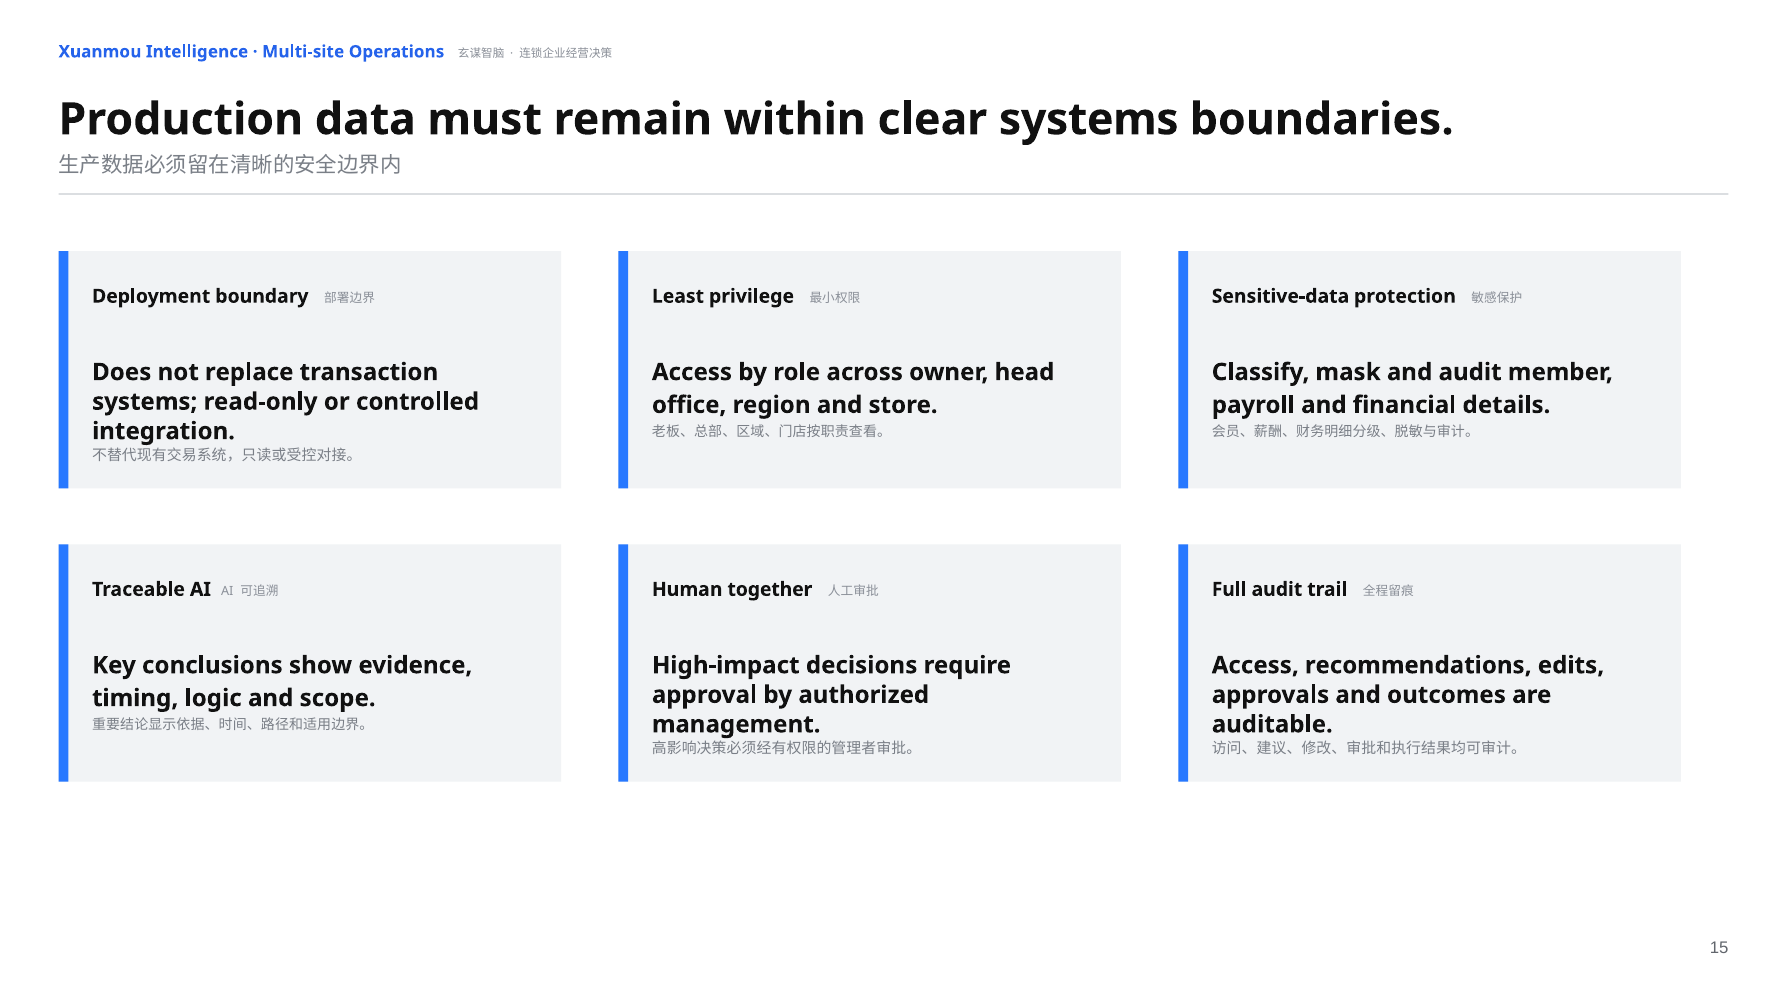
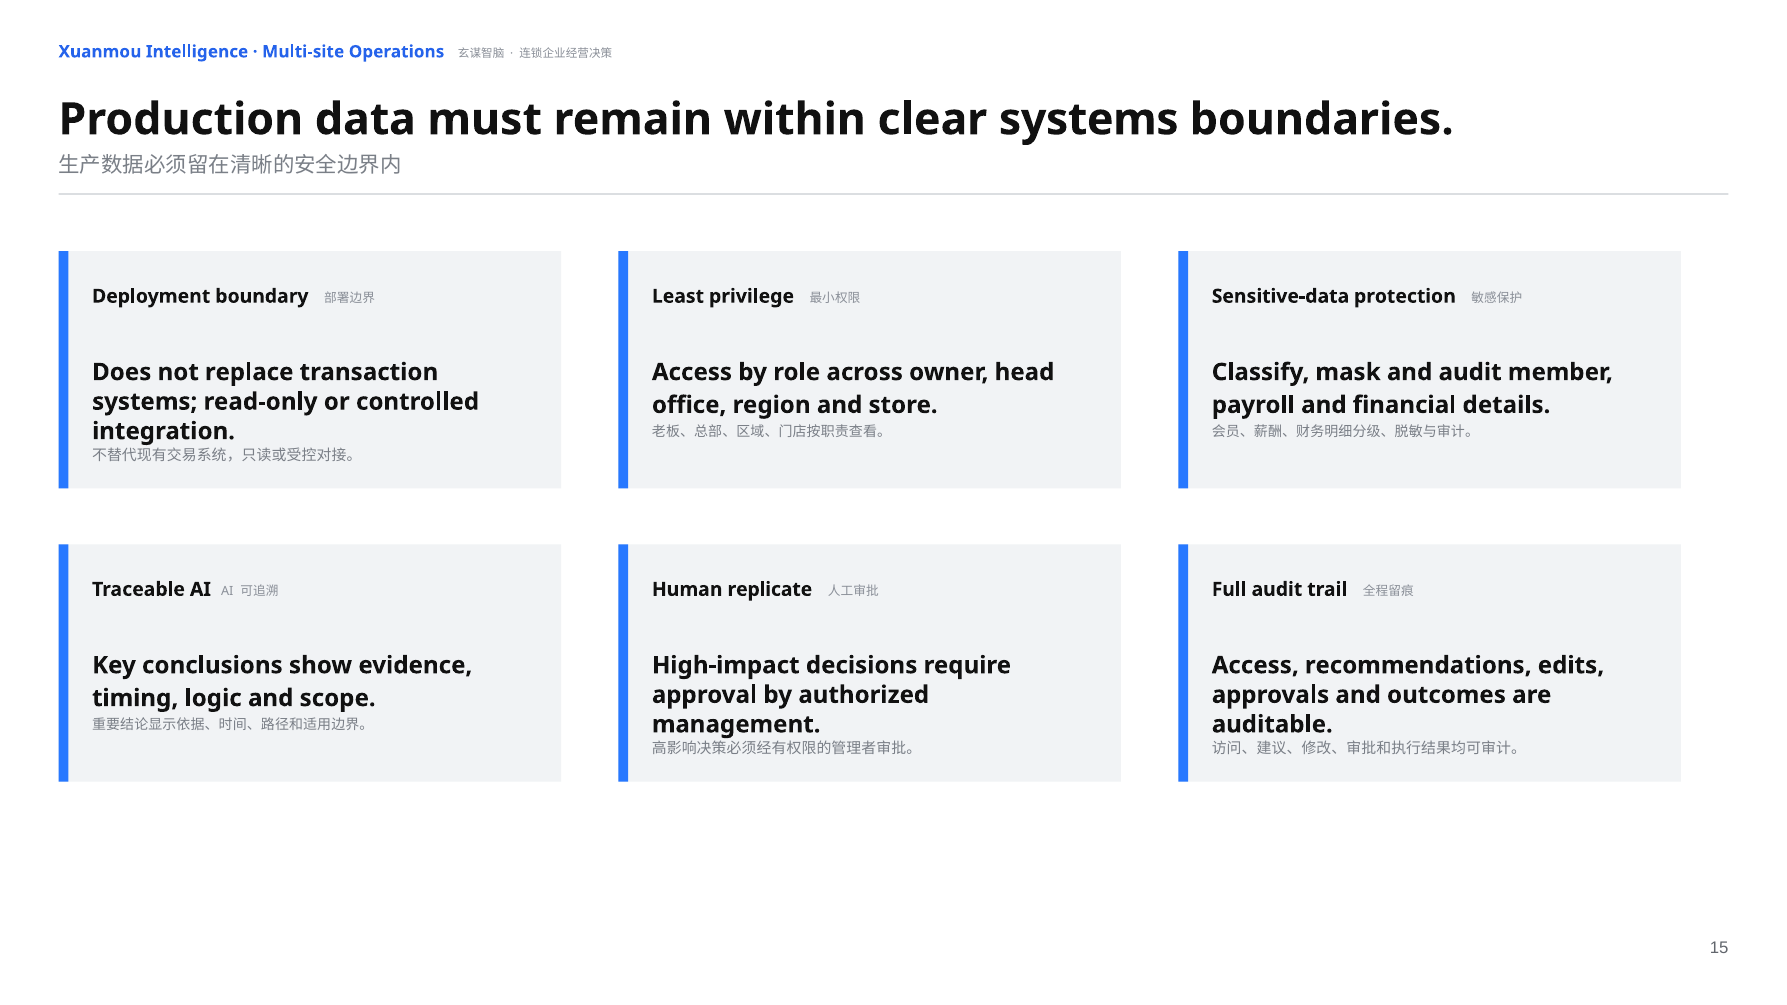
together: together -> replicate
